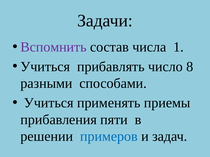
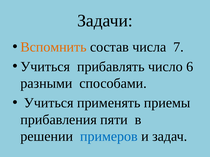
Вспомнить colour: purple -> orange
1: 1 -> 7
8: 8 -> 6
